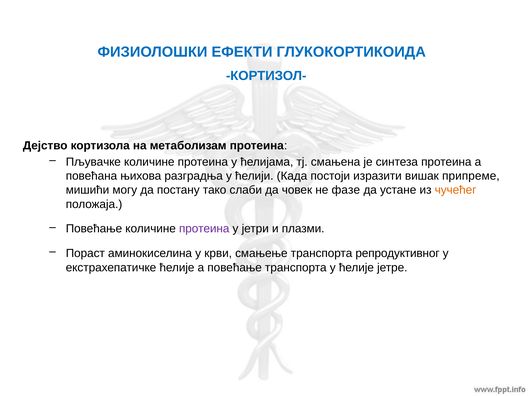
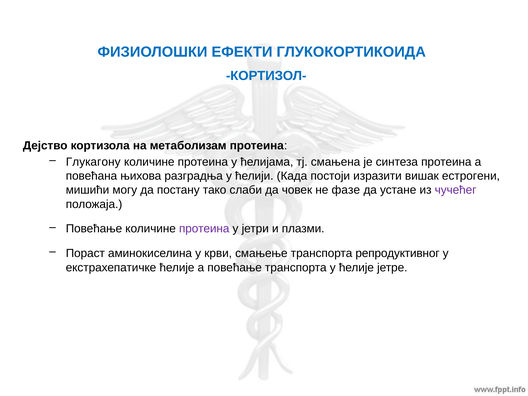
Пљувачке: Пљувачке -> Глукагону
припреме: припреме -> естрогени
чучећег colour: orange -> purple
